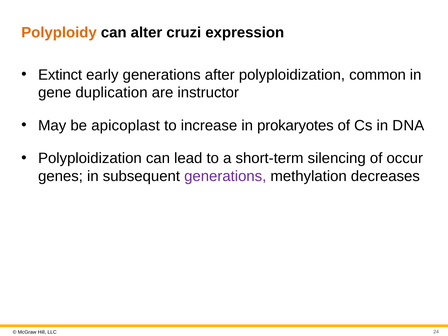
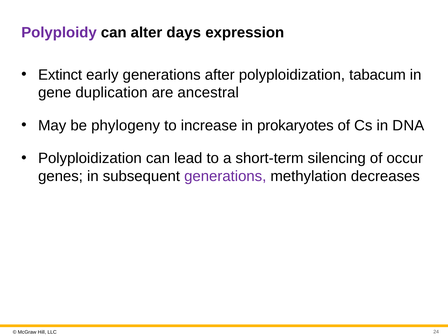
Polyploidy colour: orange -> purple
cruzi: cruzi -> days
common: common -> tabacum
instructor: instructor -> ancestral
apicoplast: apicoplast -> phylogeny
